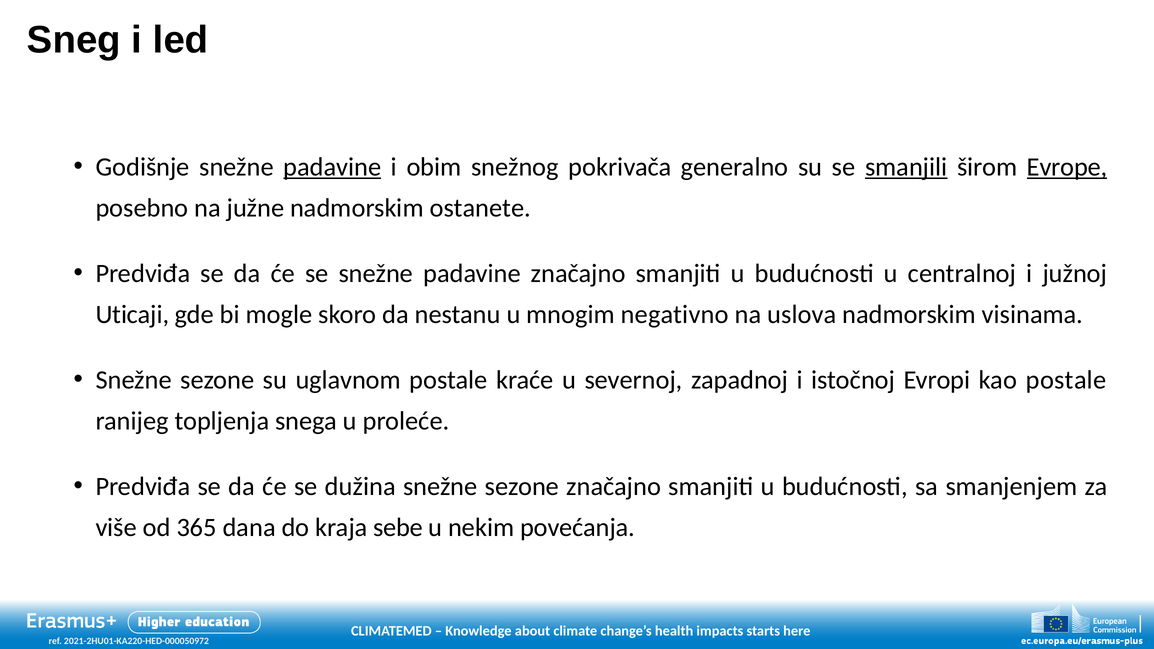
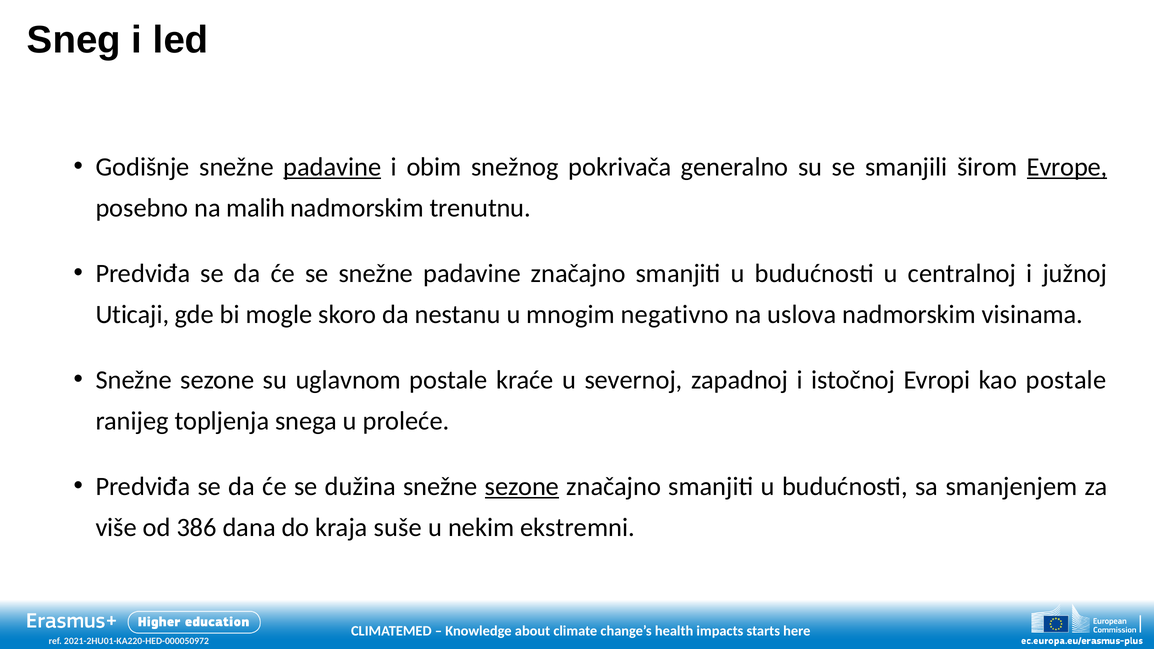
smanjili underline: present -> none
južne: južne -> malih
ostanete: ostanete -> trenutnu
sezone at (522, 486) underline: none -> present
365: 365 -> 386
sebe: sebe -> suše
povećanja: povećanja -> ekstremni
